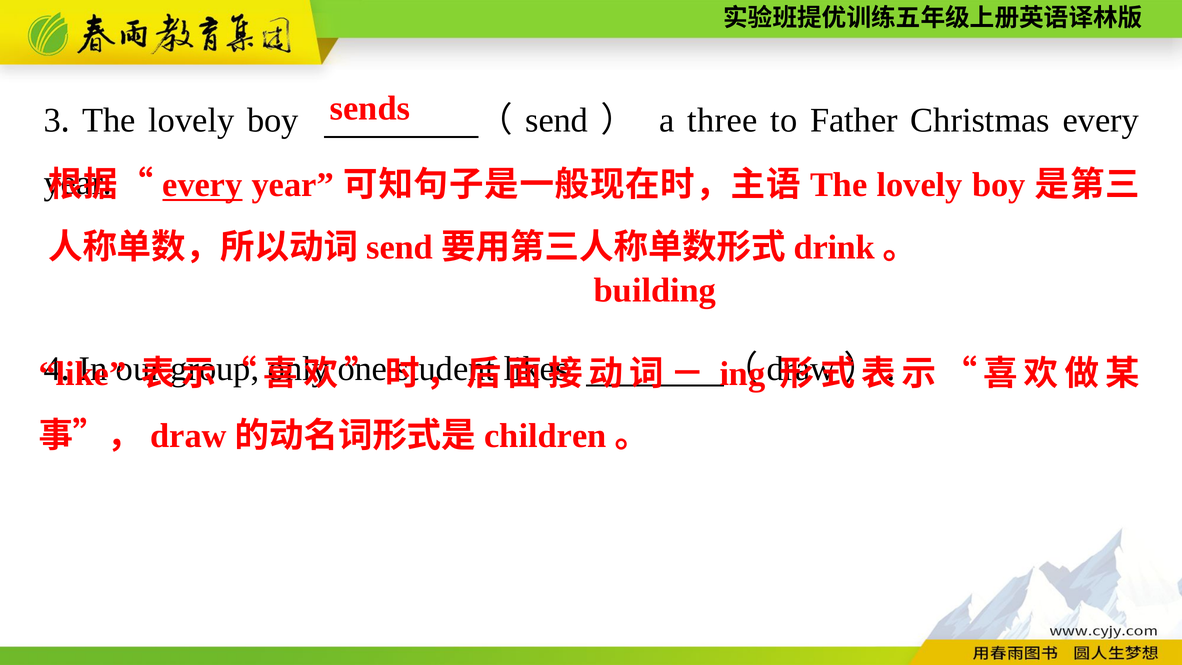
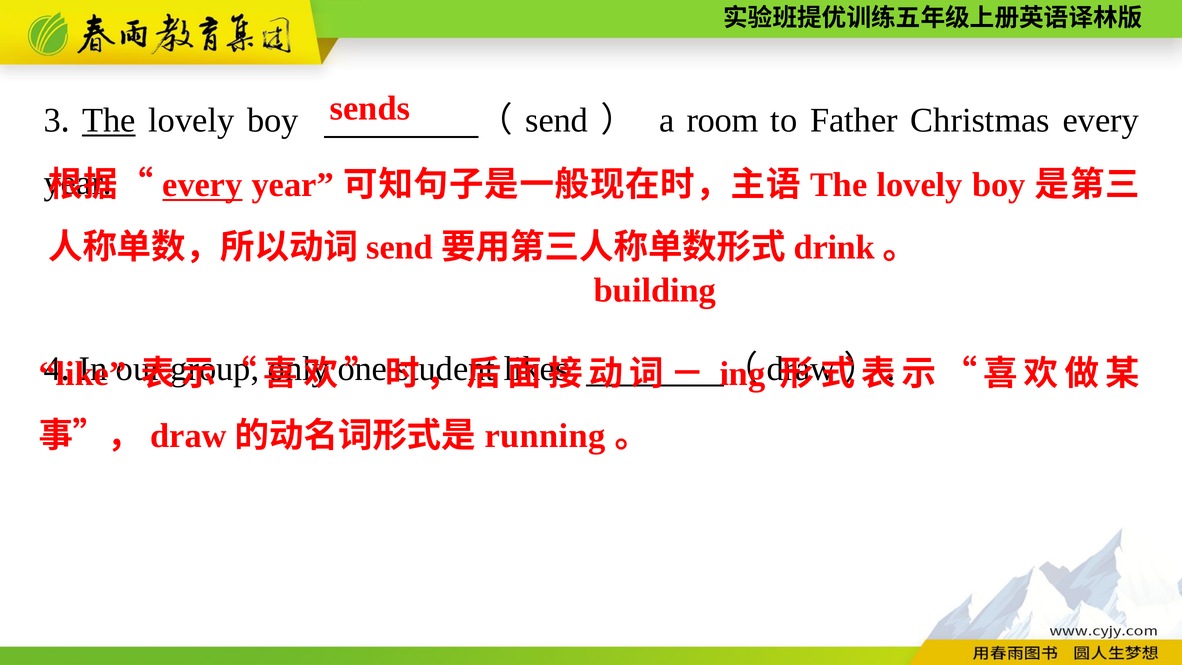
The at (109, 121) underline: none -> present
three: three -> room
children: children -> running
